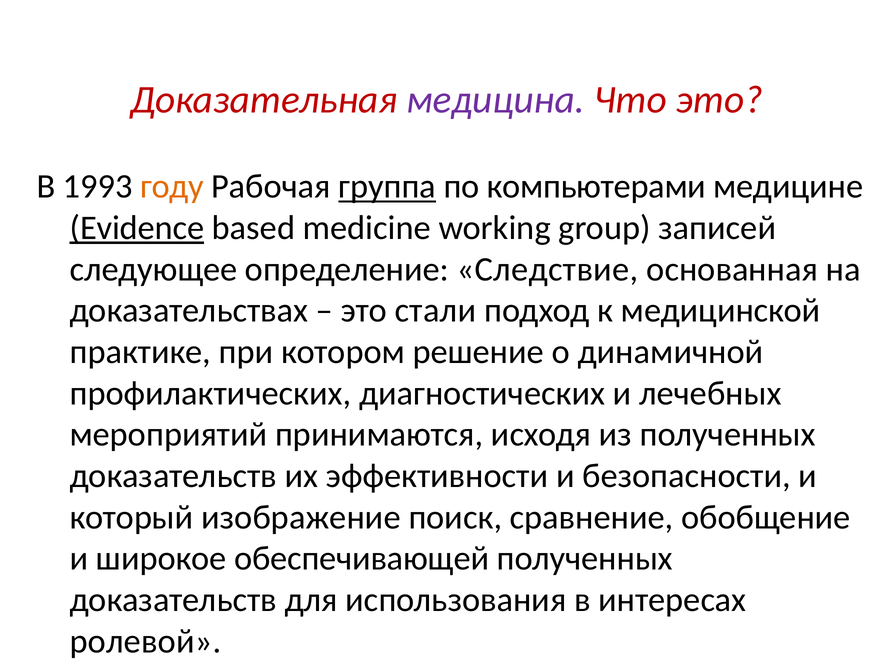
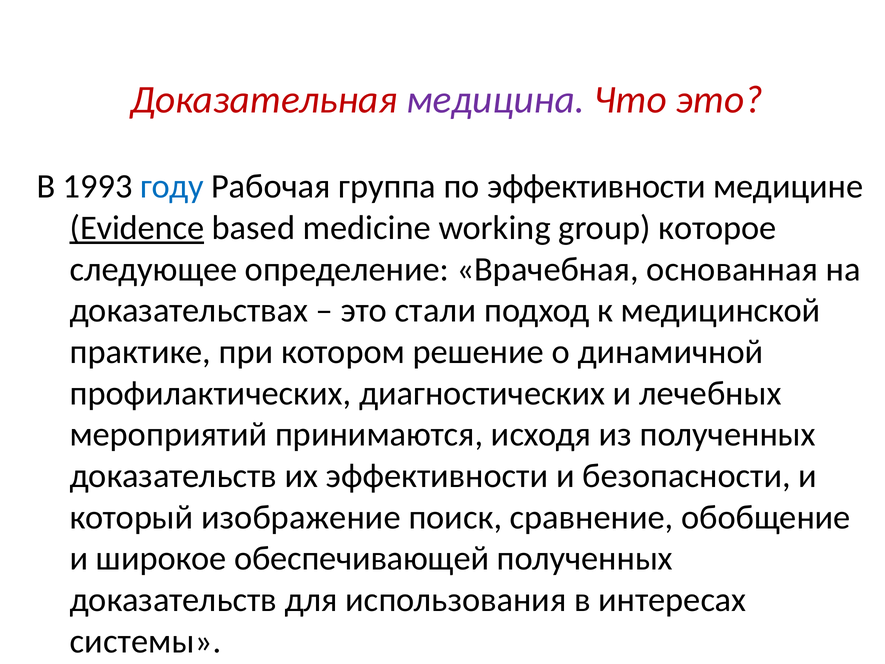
году colour: orange -> blue
группа underline: present -> none
по компьютерами: компьютерами -> эффективности
записей: записей -> которое
Следствие: Следствие -> Врачебная
ролевой: ролевой -> системы
